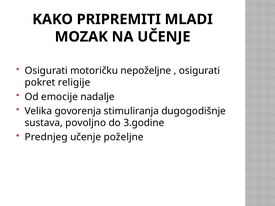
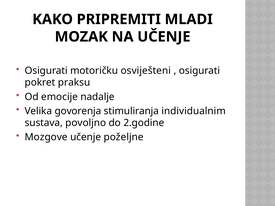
nepoželjne: nepoželjne -> osviješteni
religije: religije -> praksu
dugogodišnje: dugogodišnje -> individualnim
3.godine: 3.godine -> 2.godine
Prednjeg: Prednjeg -> Mozgove
